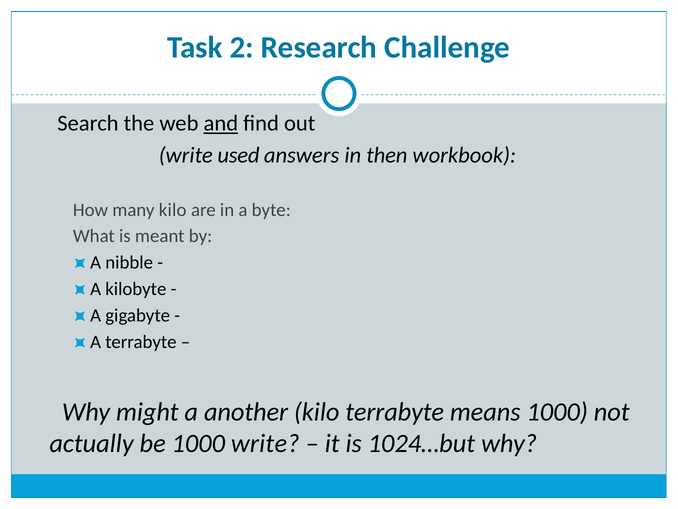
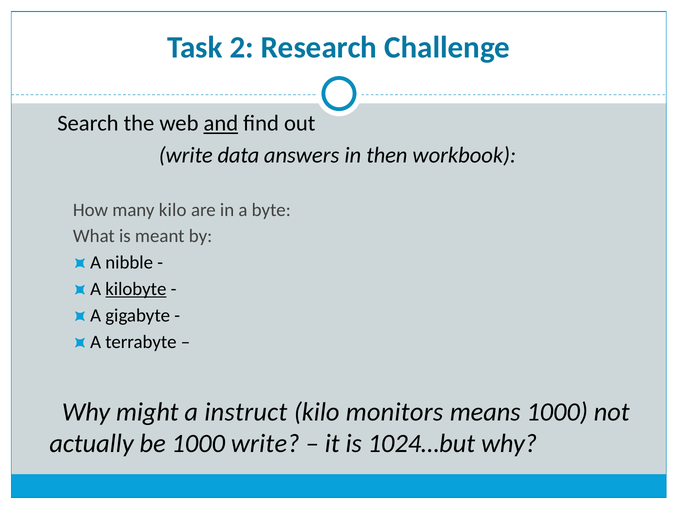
used: used -> data
kilobyte underline: none -> present
another: another -> instruct
kilo terrabyte: terrabyte -> monitors
